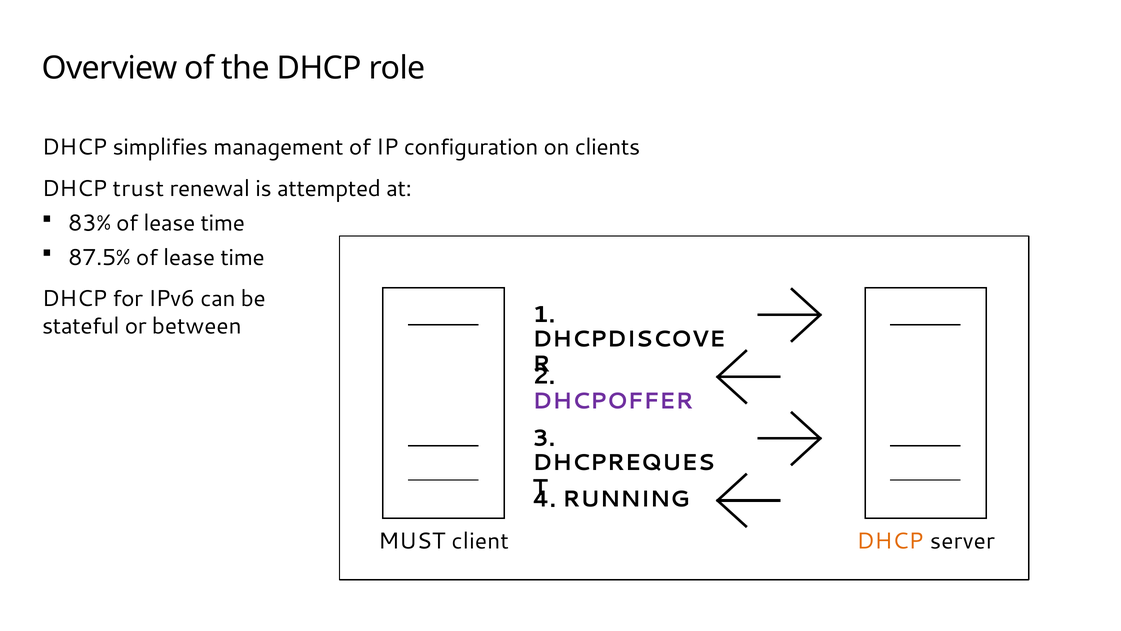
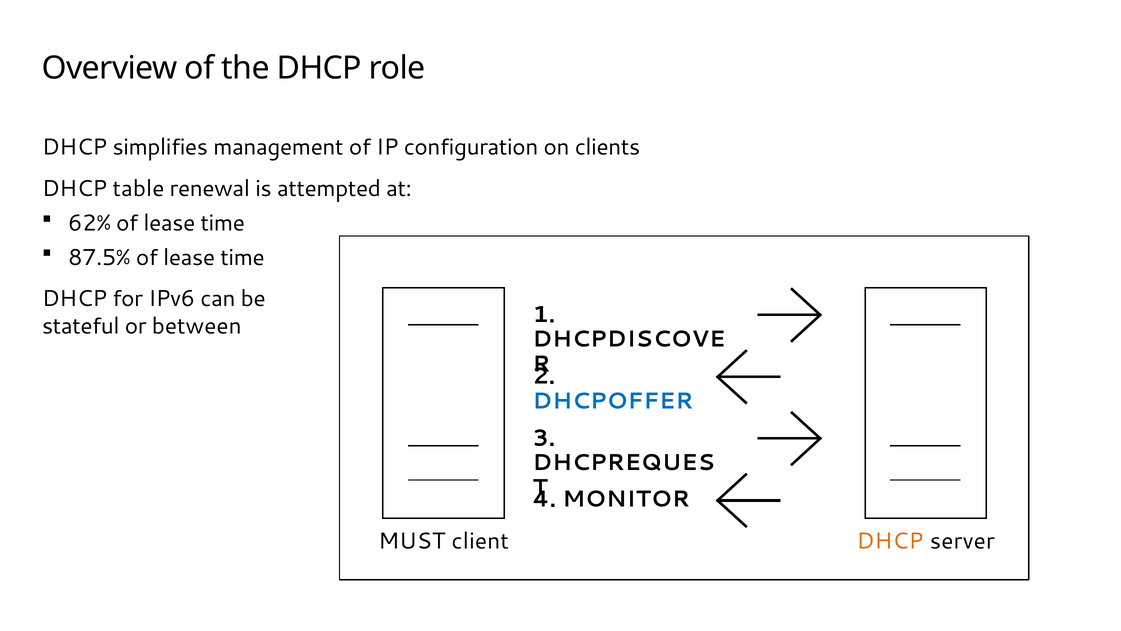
trust: trust -> table
83%: 83% -> 62%
DHCPOFFER colour: purple -> blue
RUNNING: RUNNING -> MONITOR
